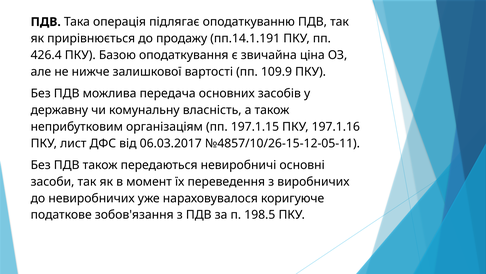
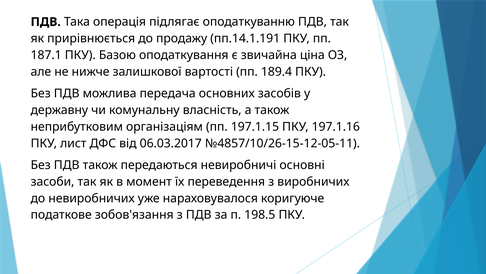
426.4: 426.4 -> 187.1
109.9: 109.9 -> 189.4
